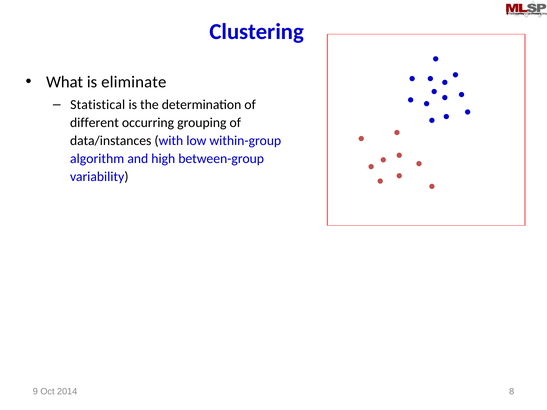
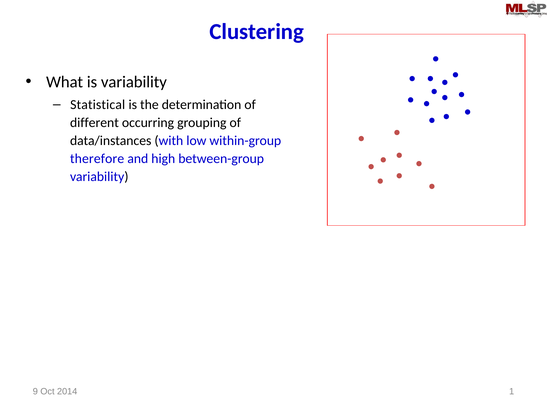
is eliminate: eliminate -> variability
algorithm: algorithm -> therefore
8: 8 -> 1
